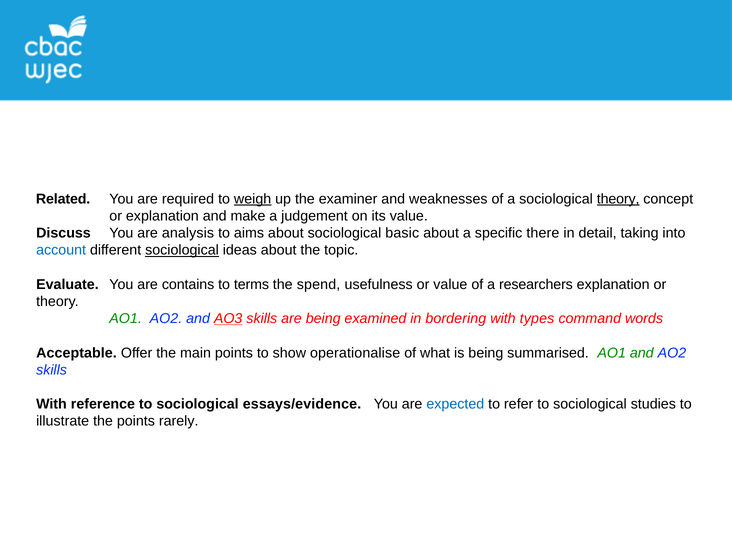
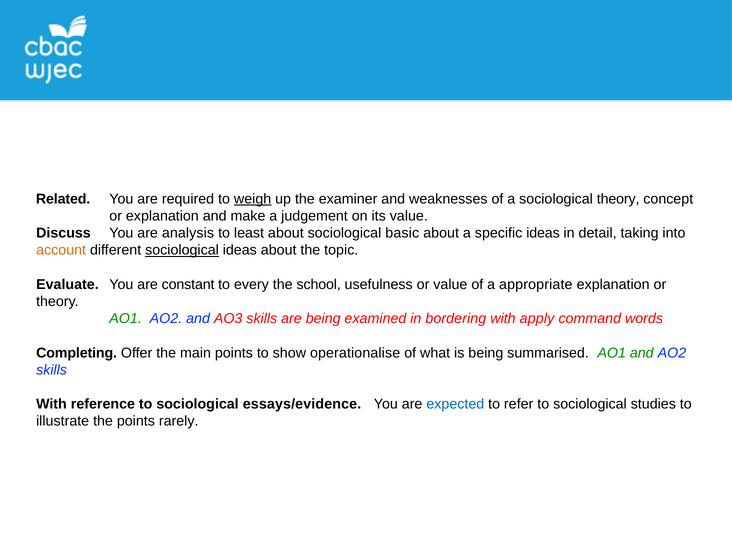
theory at (618, 199) underline: present -> none
aims: aims -> least
specific there: there -> ideas
account colour: blue -> orange
contains: contains -> constant
terms: terms -> every
spend: spend -> school
researchers: researchers -> appropriate
AO3 underline: present -> none
types: types -> apply
Acceptable: Acceptable -> Completing
